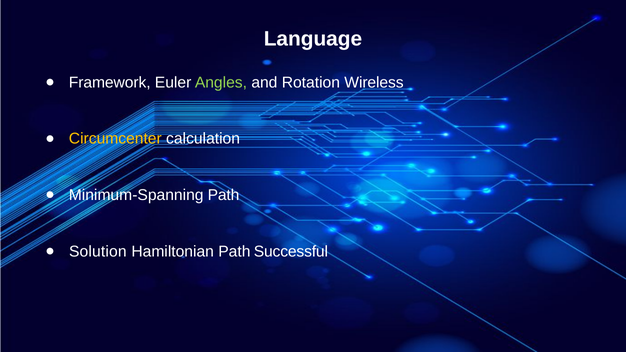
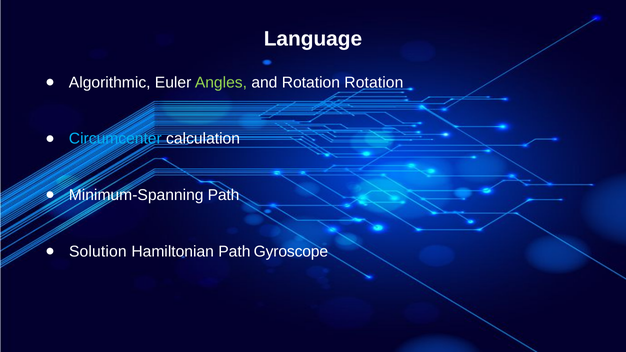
Framework: Framework -> Algorithmic
Rotation Wireless: Wireless -> Rotation
Circumcenter colour: yellow -> light blue
Successful: Successful -> Gyroscope
